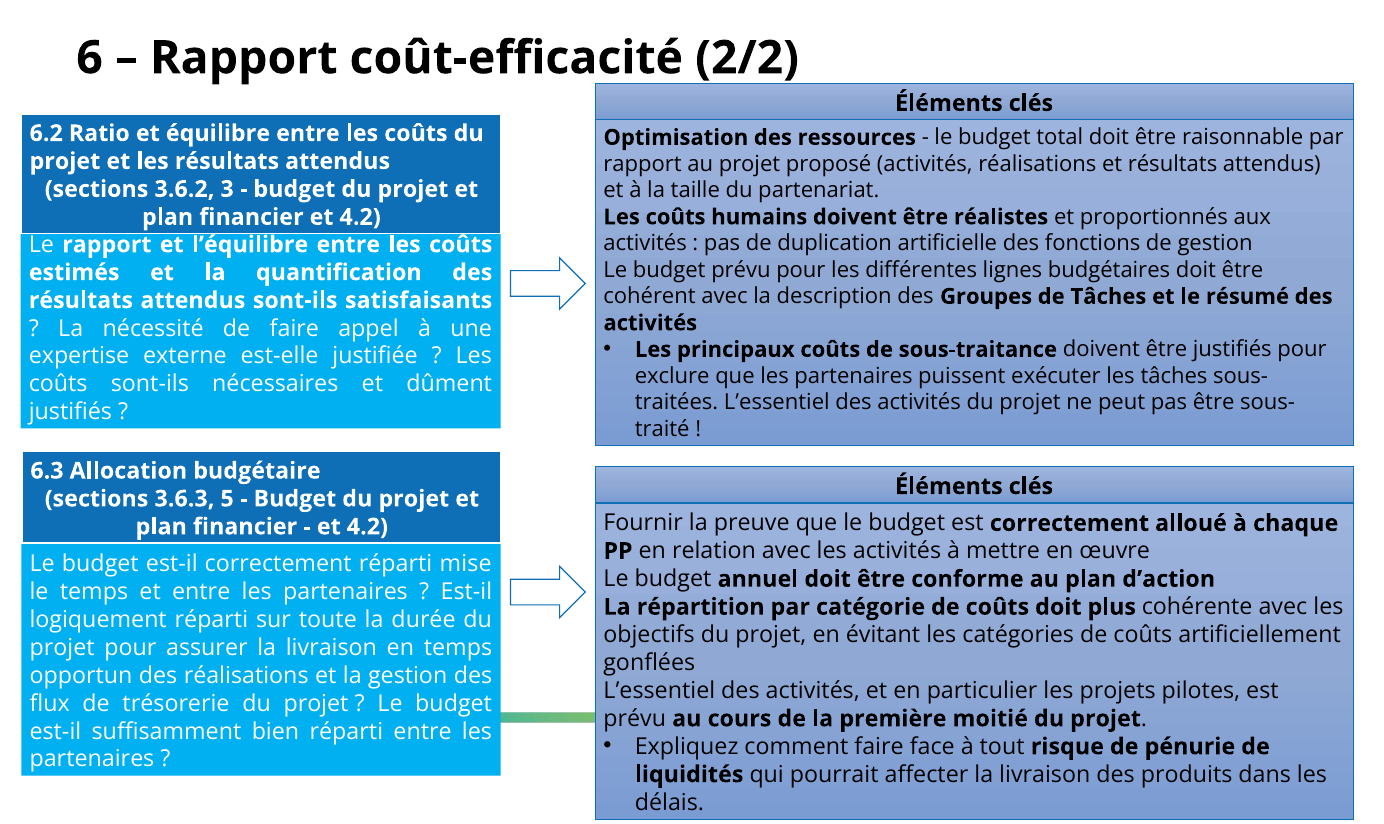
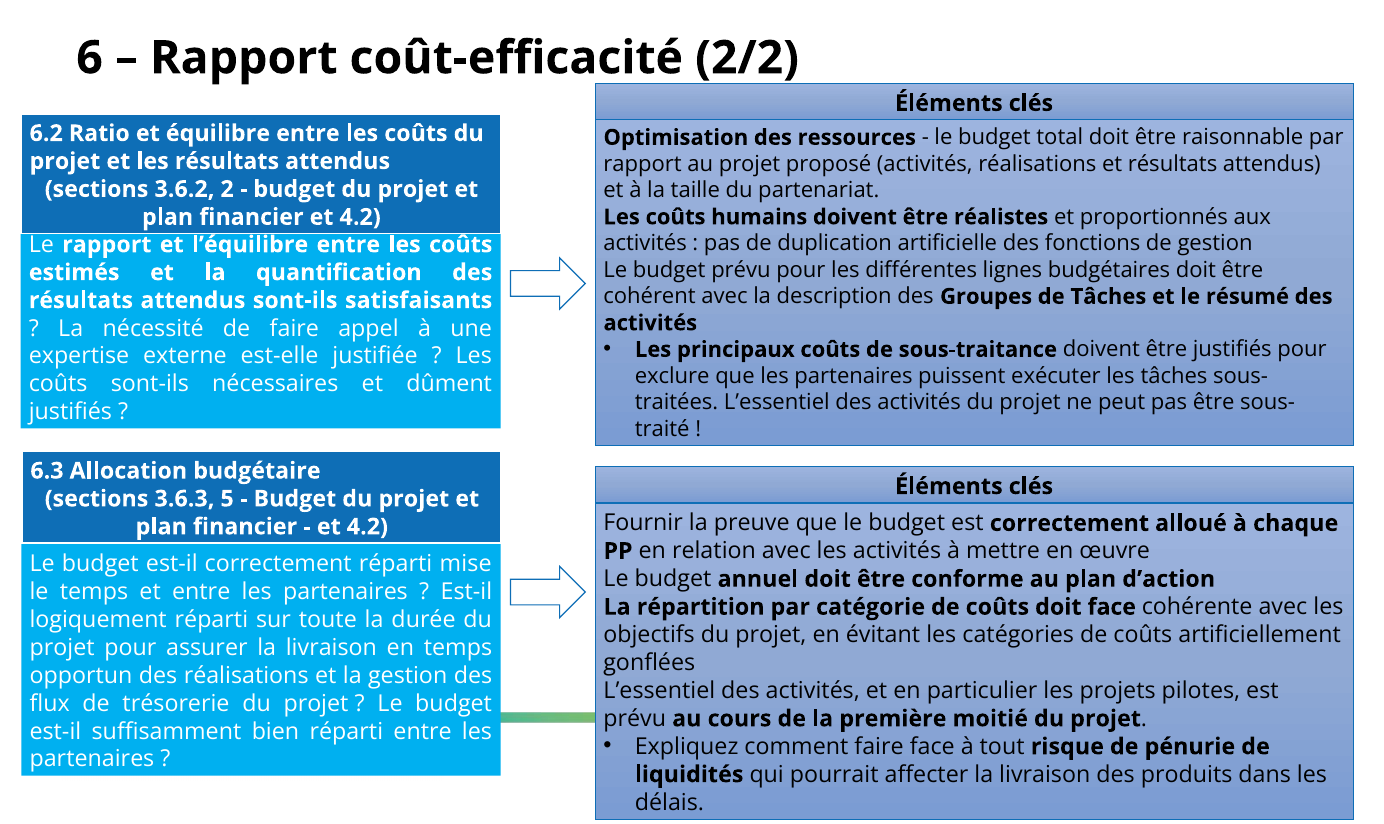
3: 3 -> 2
doit plus: plus -> face
